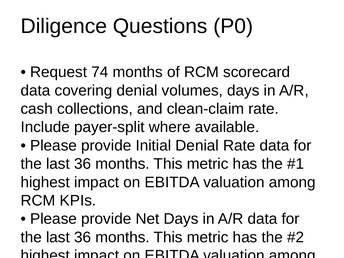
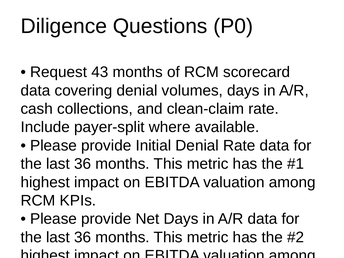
74: 74 -> 43
